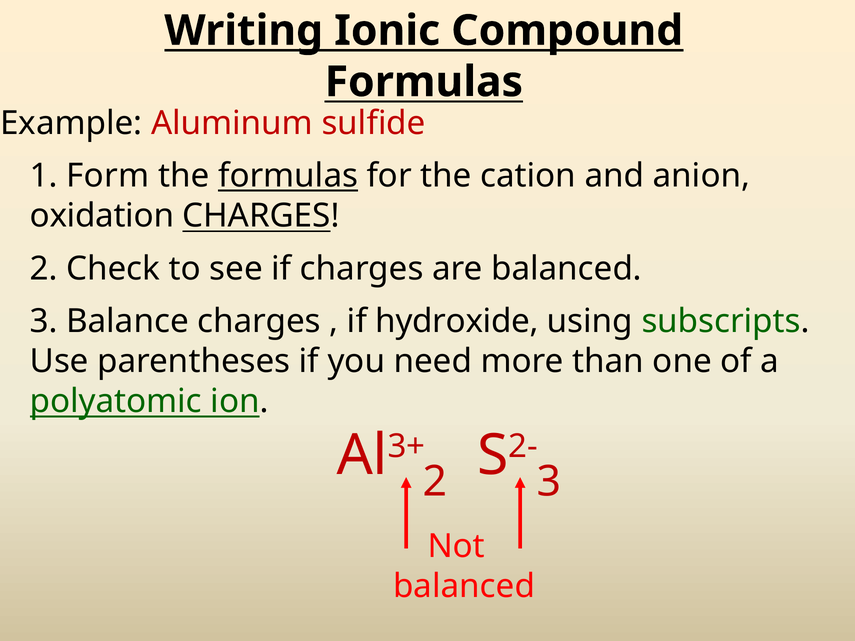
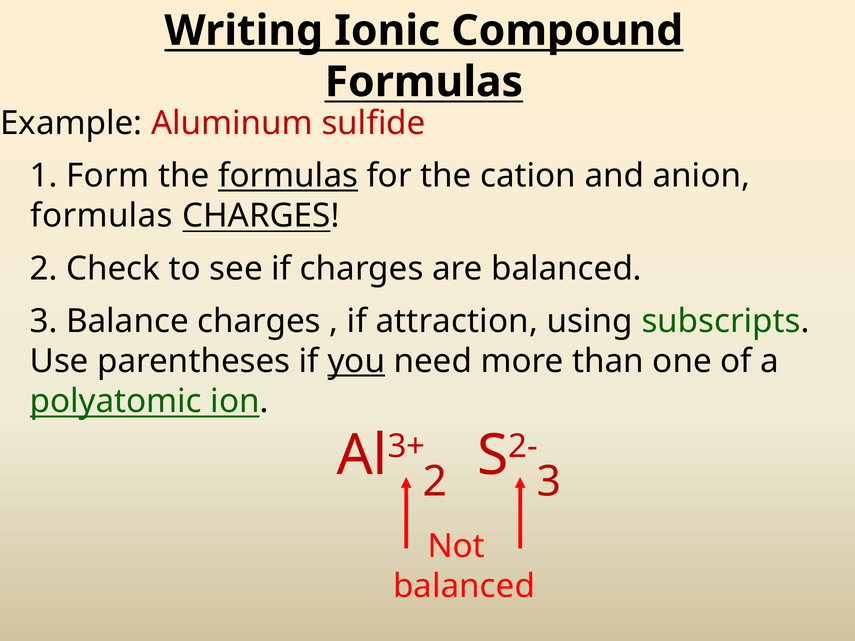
oxidation at (102, 216): oxidation -> formulas
hydroxide: hydroxide -> attraction
you underline: none -> present
